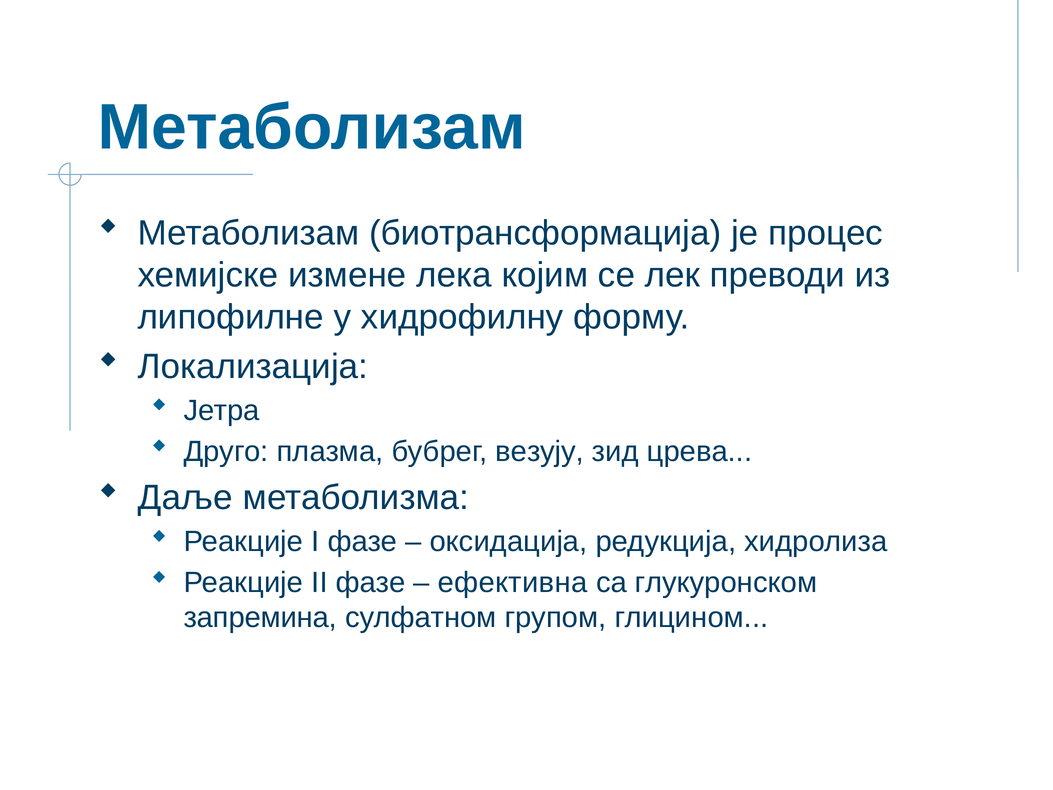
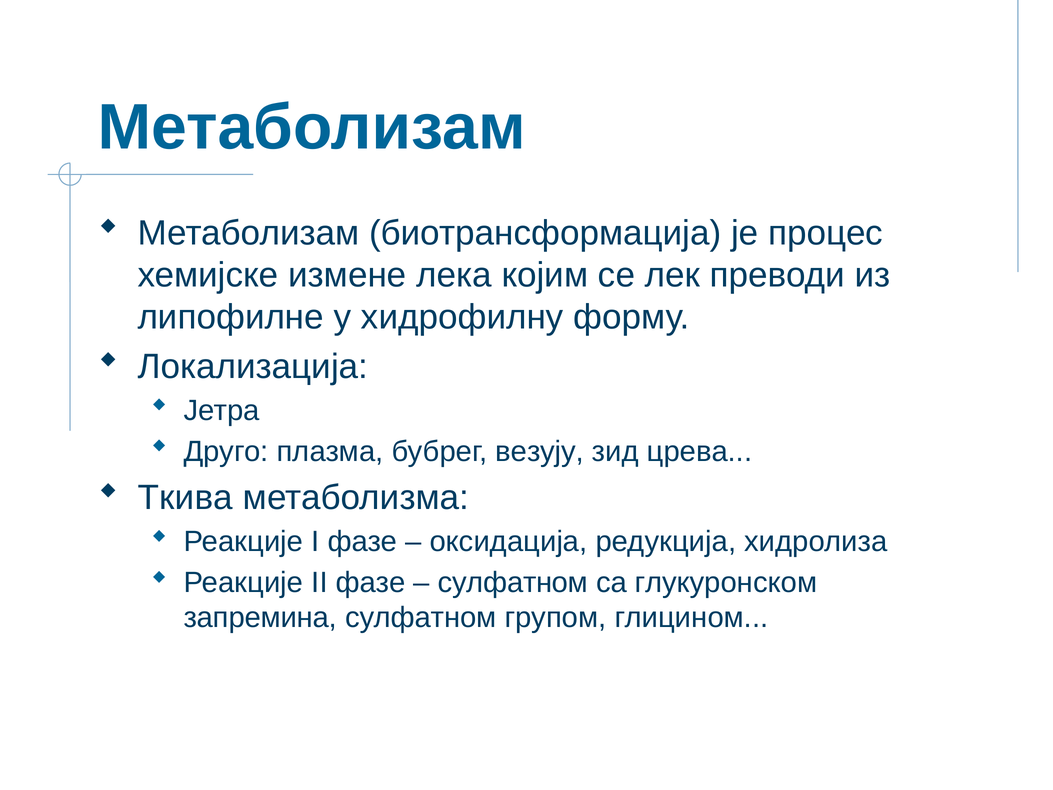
Даље: Даље -> Ткива
ефективна at (513, 582): ефективна -> сулфатном
